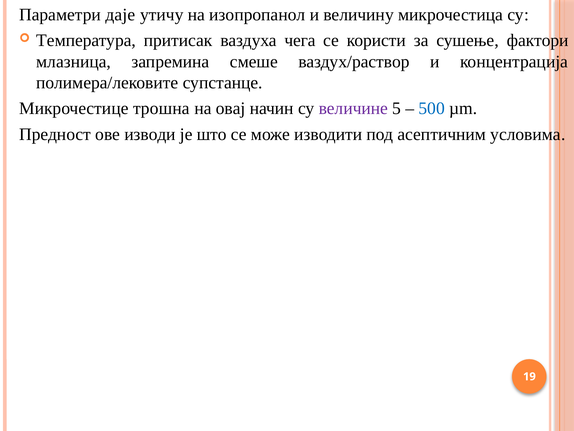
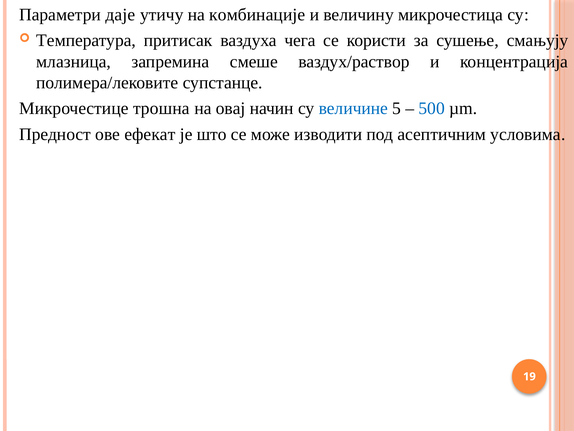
изопропанол: изопропанол -> комбинације
фактори: фактори -> смањују
величине colour: purple -> blue
изводи: изводи -> ефекат
